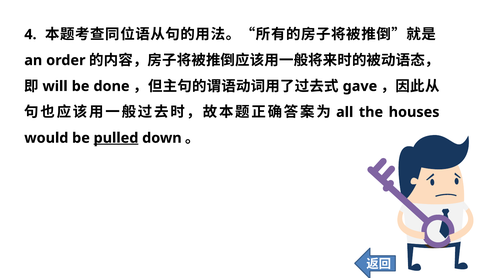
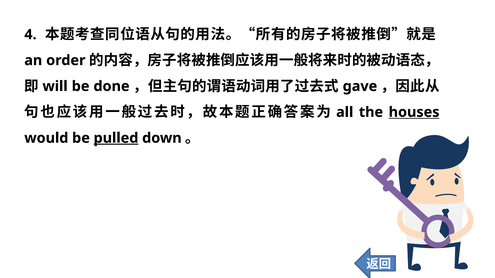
houses underline: none -> present
